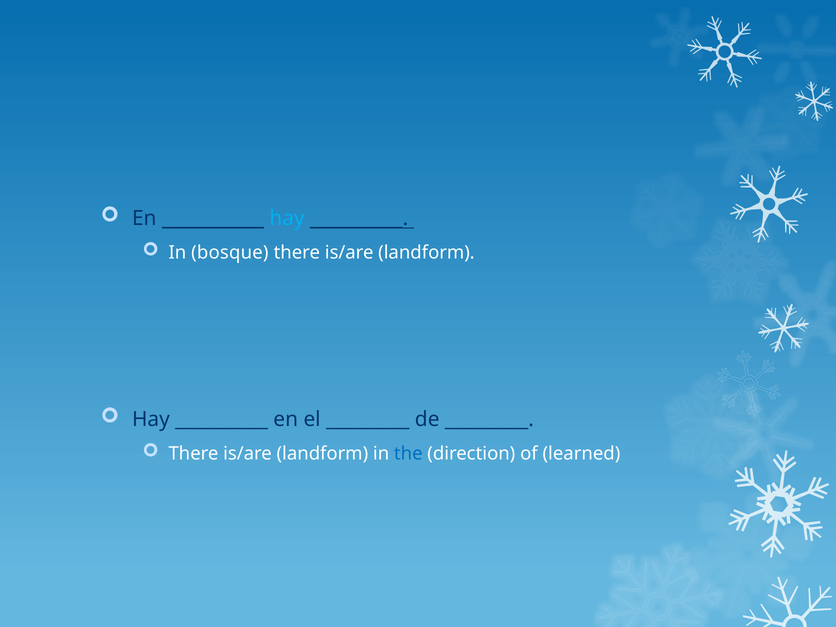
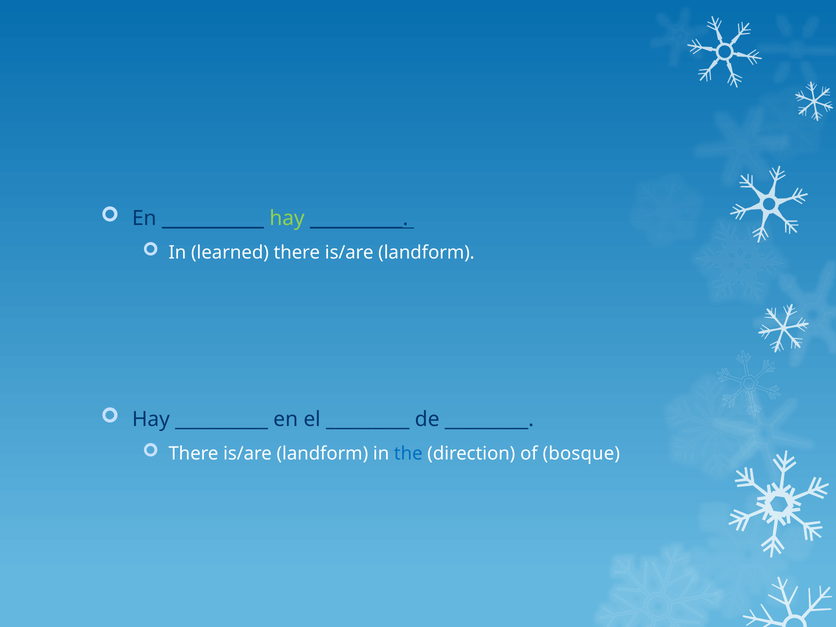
hay at (287, 218) colour: light blue -> light green
bosque: bosque -> learned
learned: learned -> bosque
